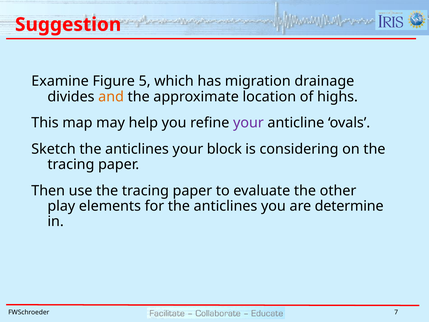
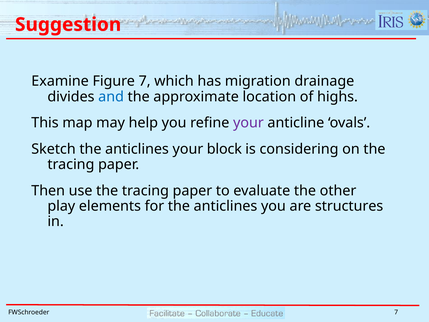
Figure 5: 5 -> 7
and colour: orange -> blue
determine: determine -> structures
